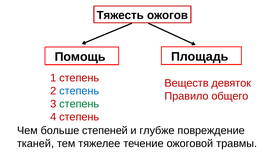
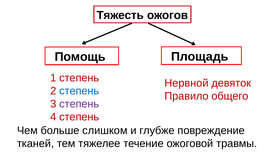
Веществ: Веществ -> Нервной
степень at (79, 104) colour: green -> purple
степеней: степеней -> слишком
